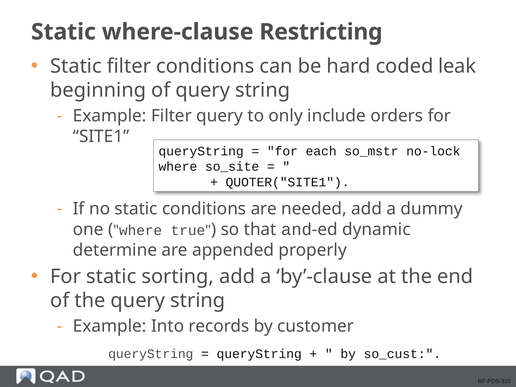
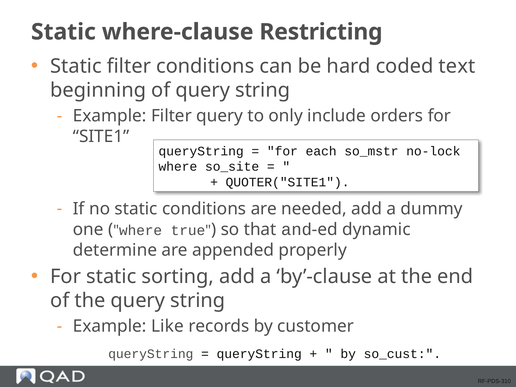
leak: leak -> text
Into: Into -> Like
